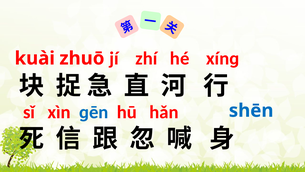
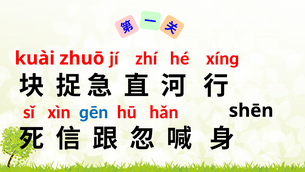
shēn colour: blue -> black
